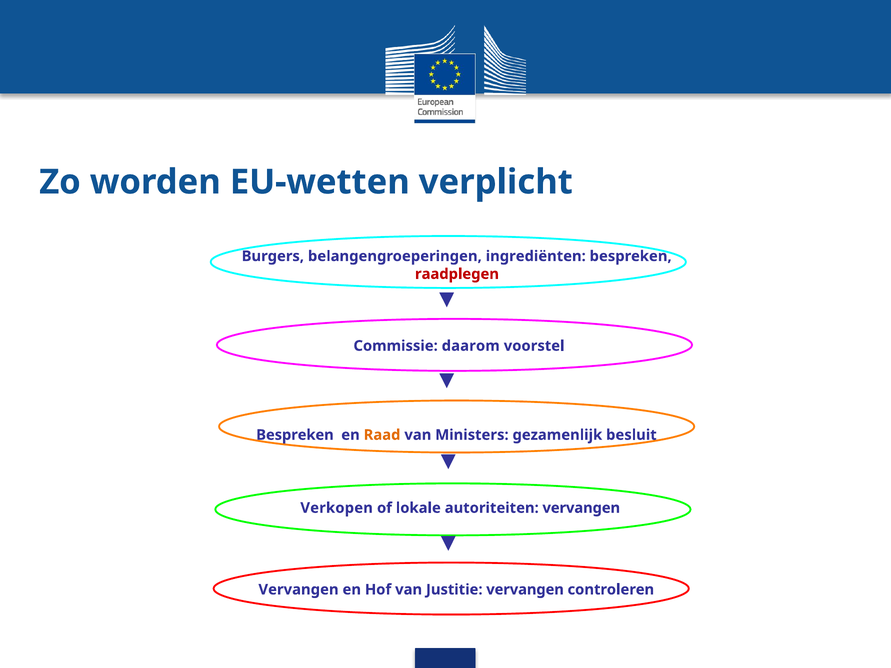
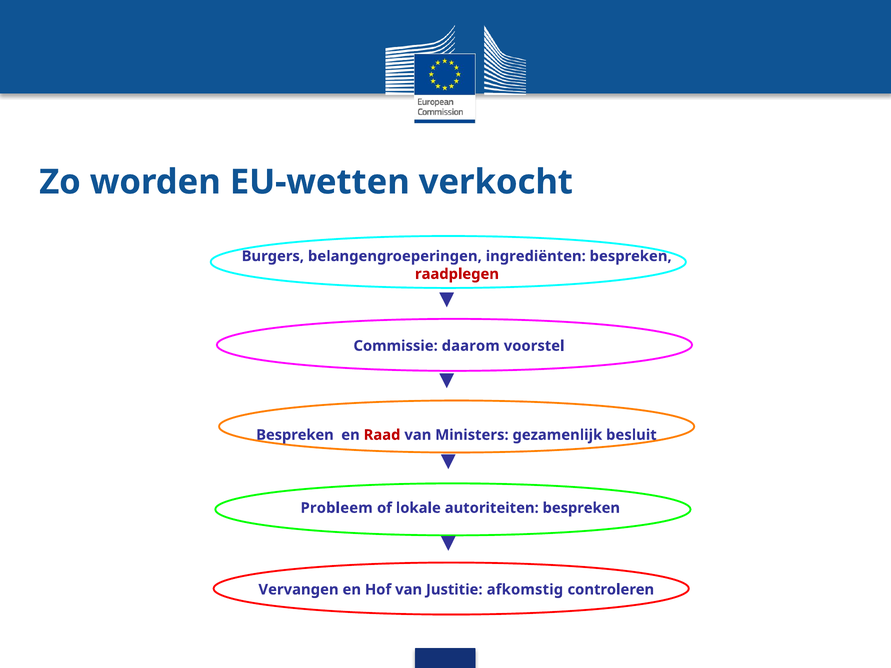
verplicht: verplicht -> verkocht
Raad colour: orange -> red
Verkopen: Verkopen -> Probleem
autoriteiten vervangen: vervangen -> bespreken
Justitie vervangen: vervangen -> afkomstig
